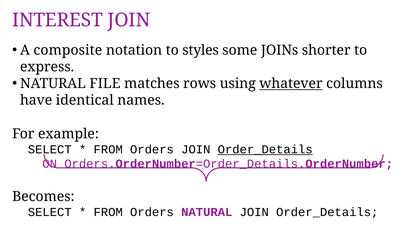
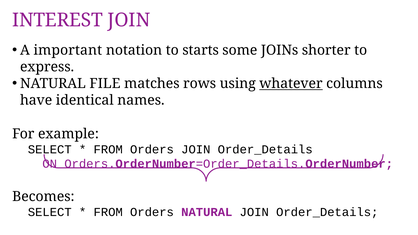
composite: composite -> important
styles: styles -> starts
Order_Details at (265, 149) underline: present -> none
